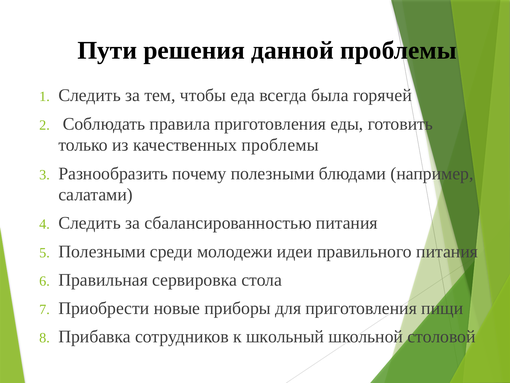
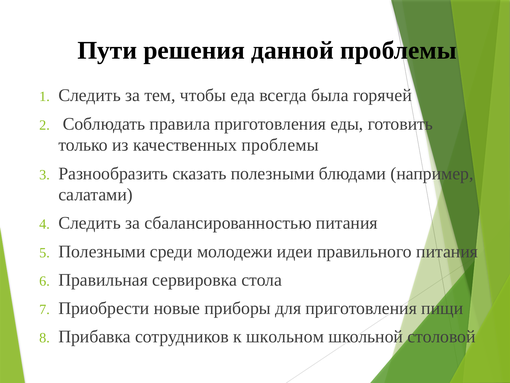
почему: почему -> сказать
школьный: школьный -> школьном
